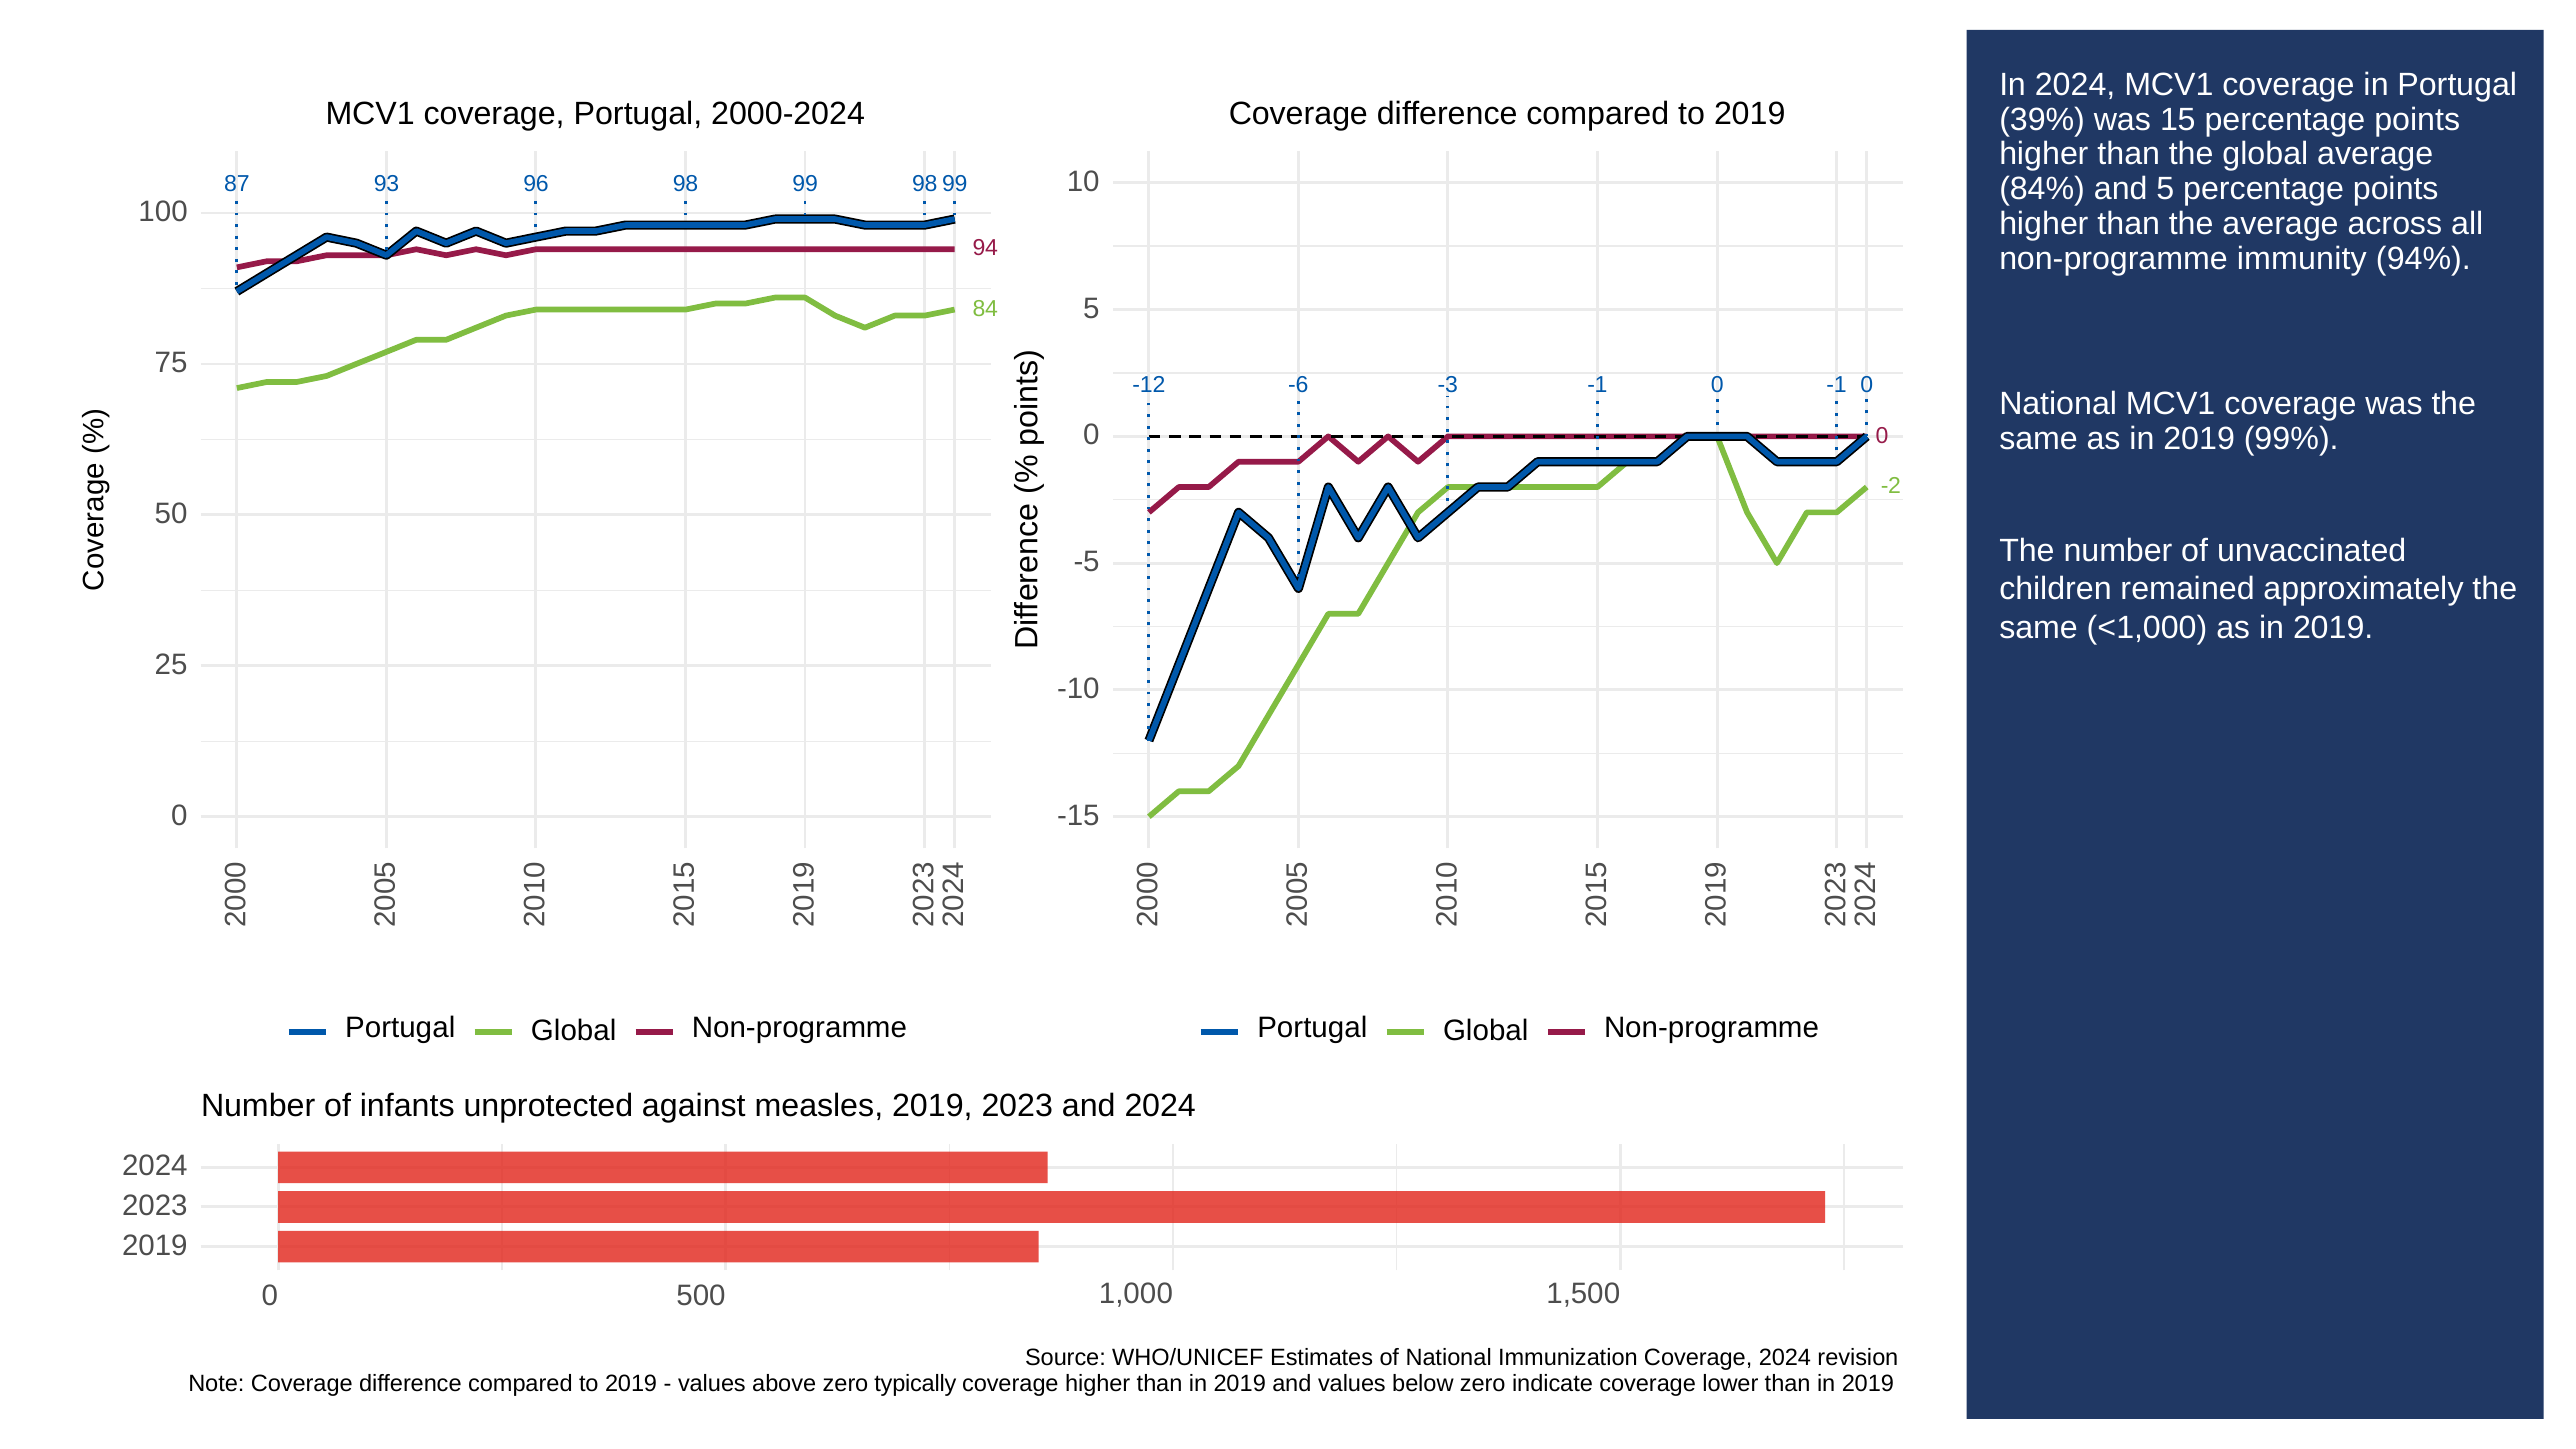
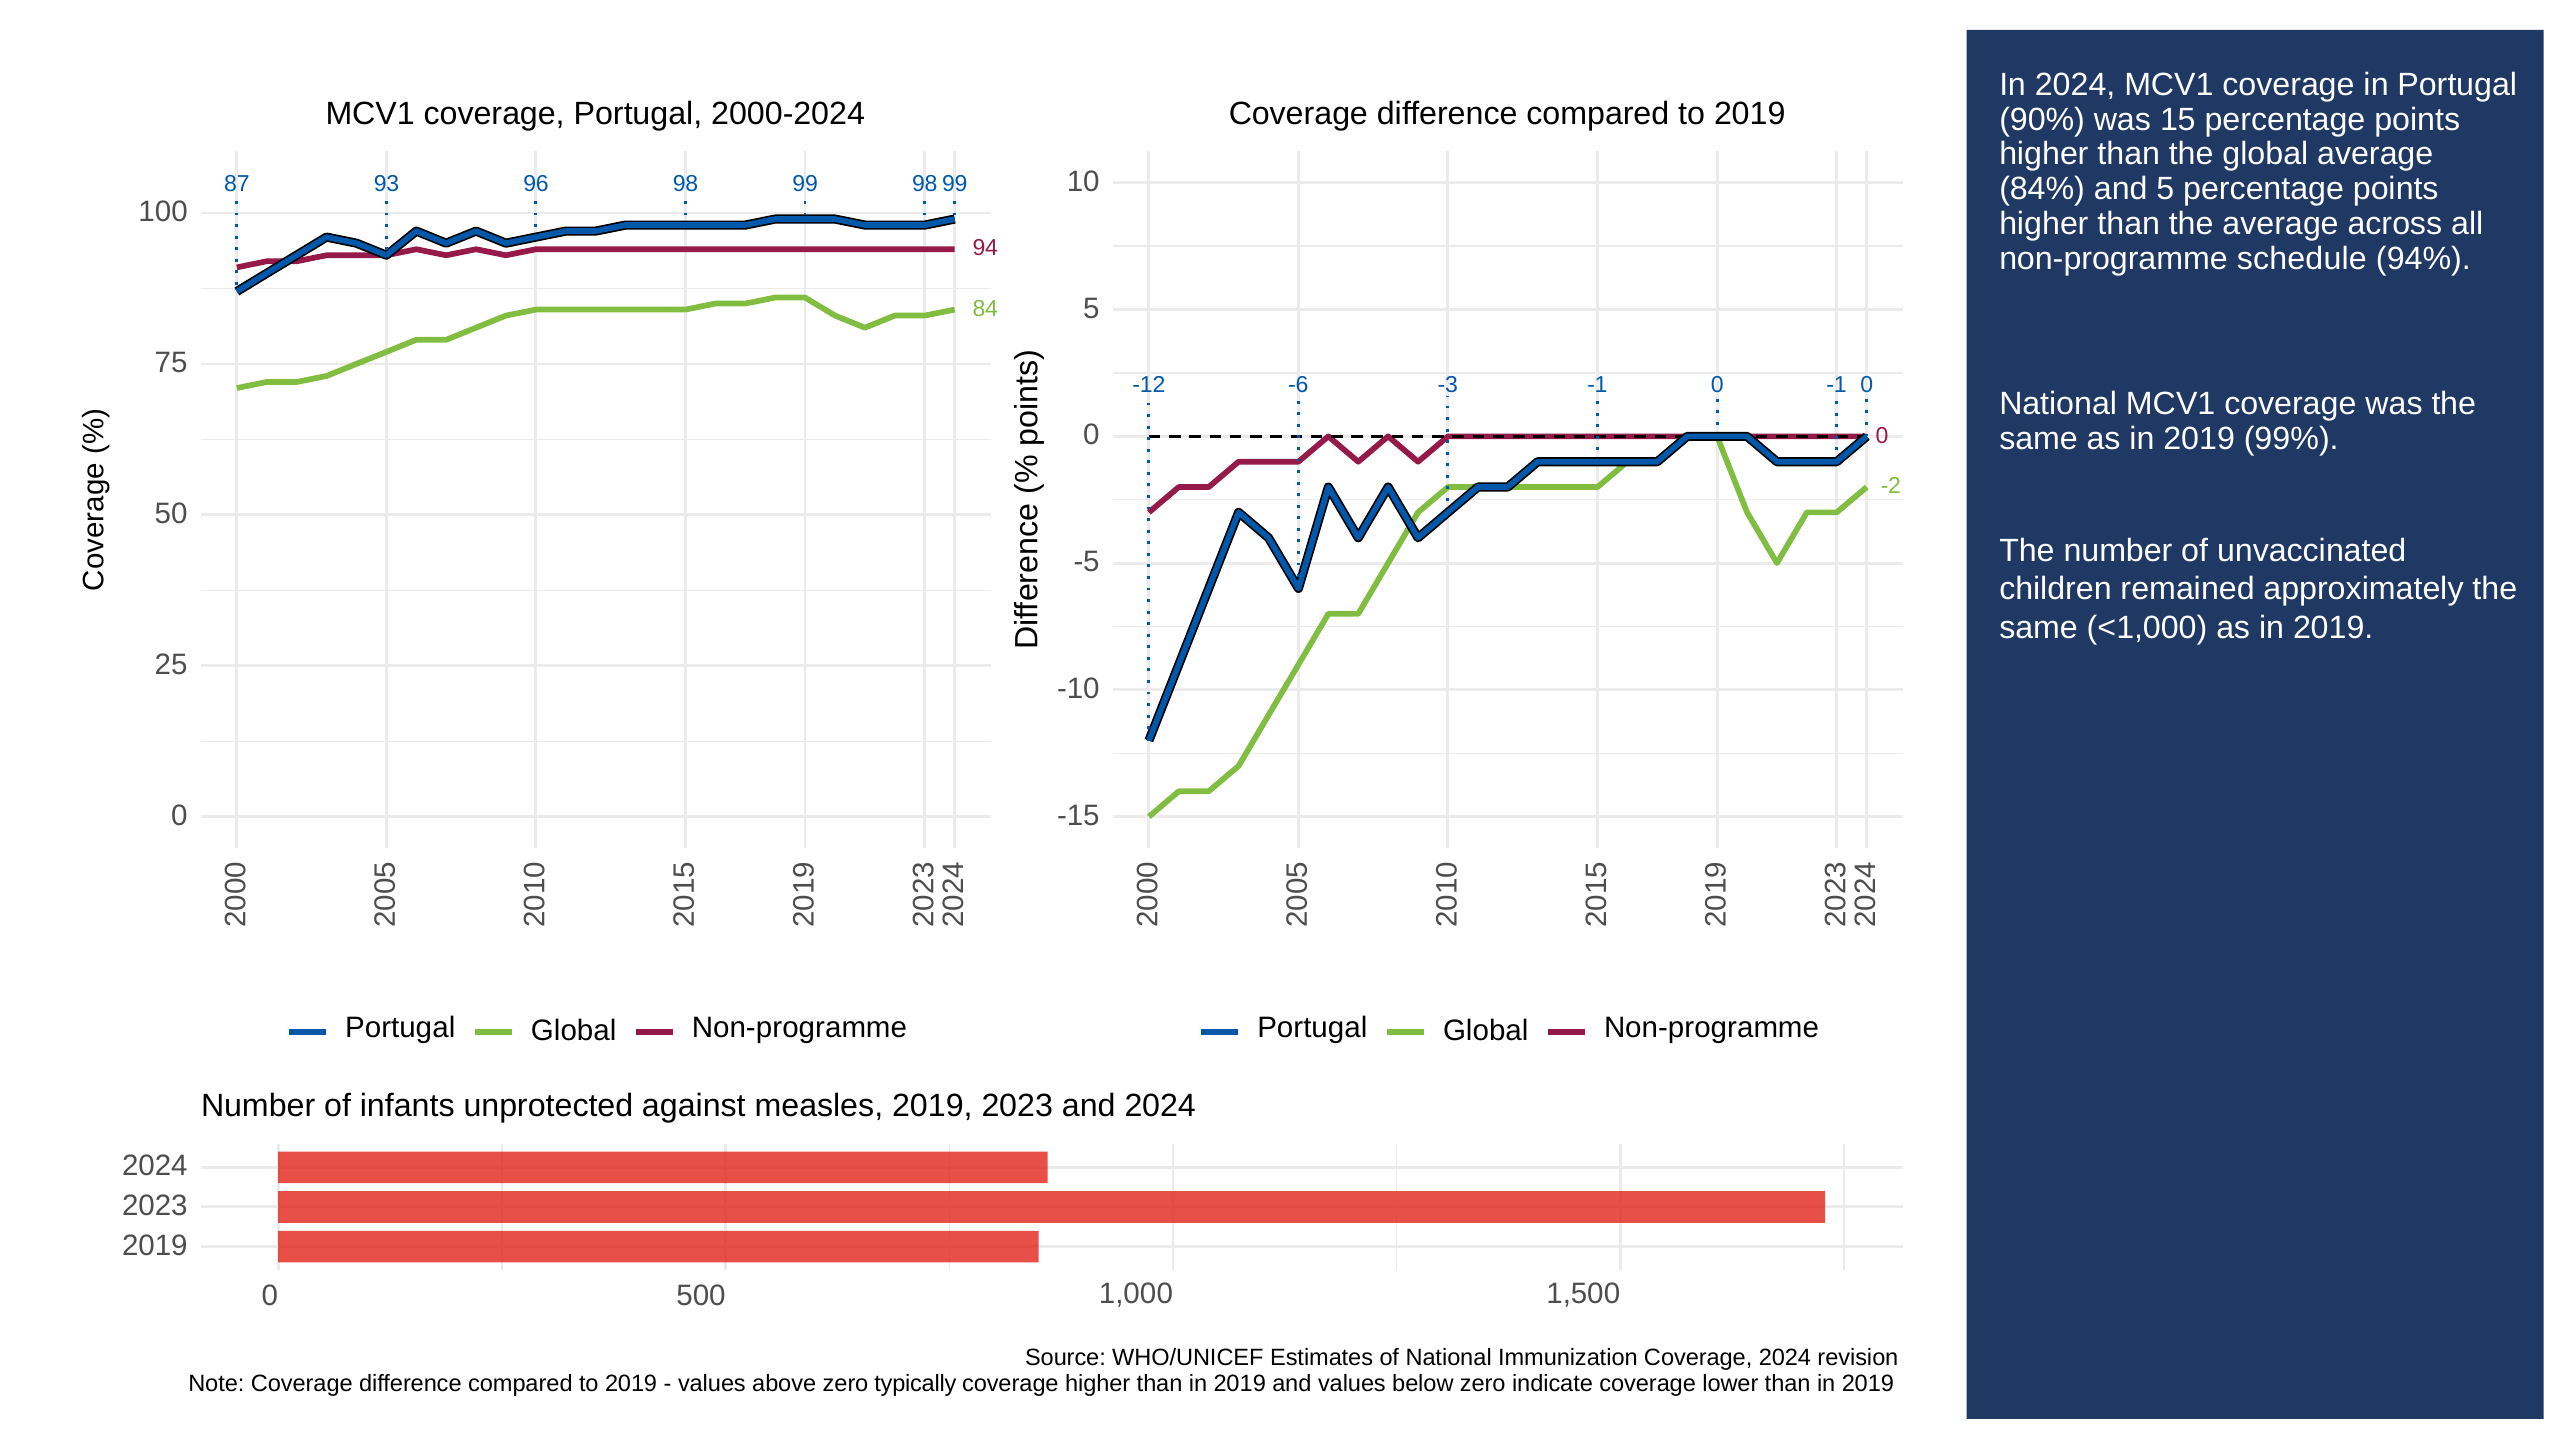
39%: 39% -> 90%
immunity: immunity -> schedule
